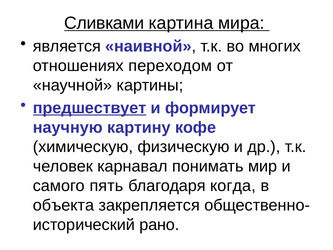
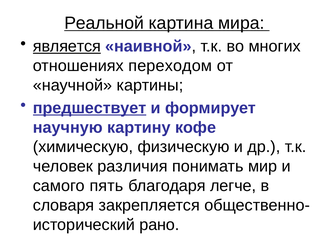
Сливками: Сливками -> Реальной
является underline: none -> present
карнавал: карнавал -> различия
когда: когда -> легче
объекта: объекта -> словаря
